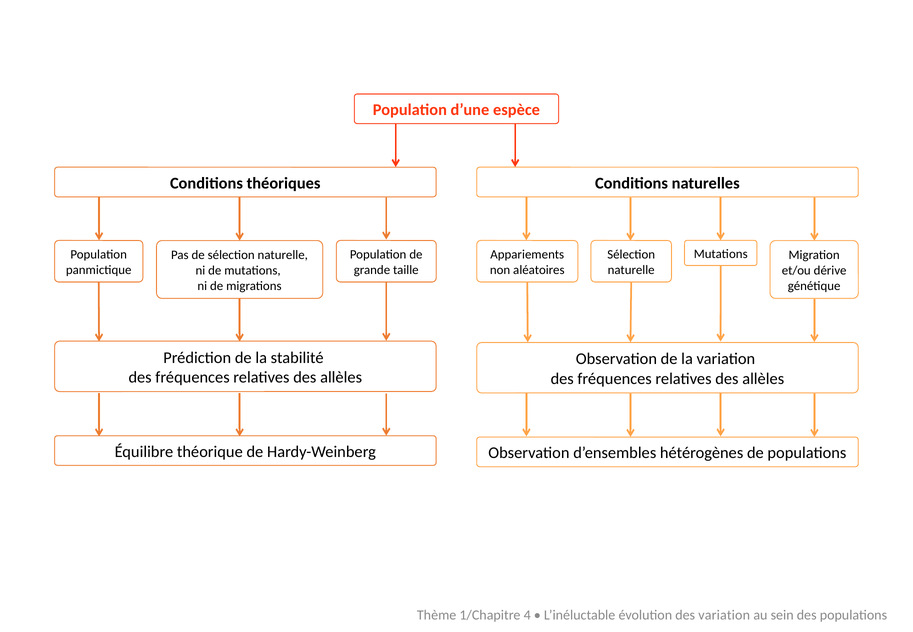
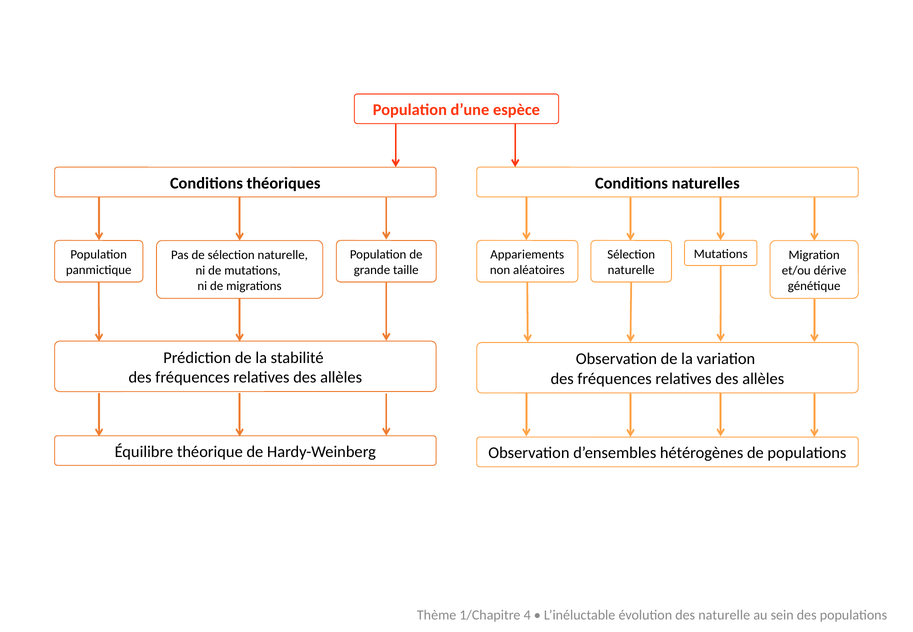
des variation: variation -> naturelle
